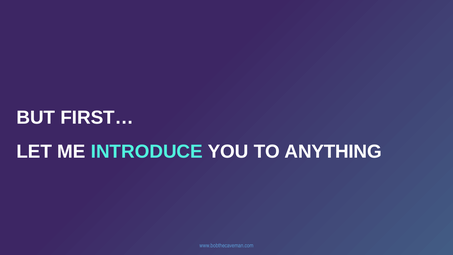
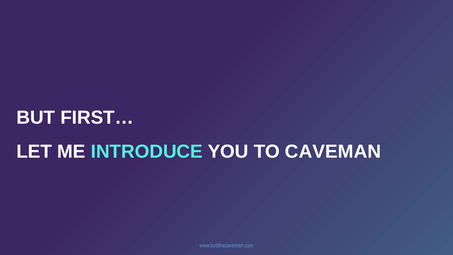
ANYTHING: ANYTHING -> CAVEMAN
